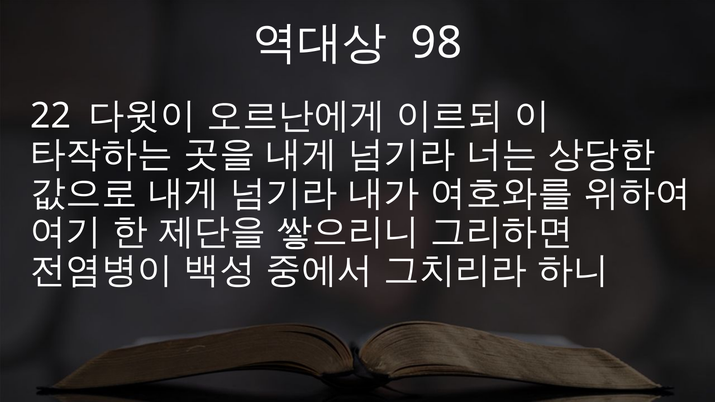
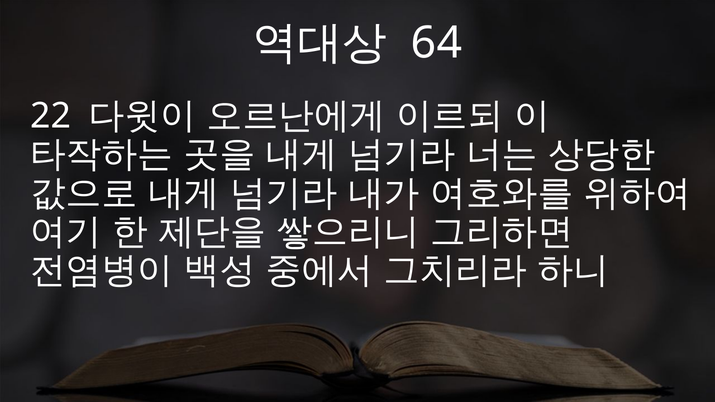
98: 98 -> 64
